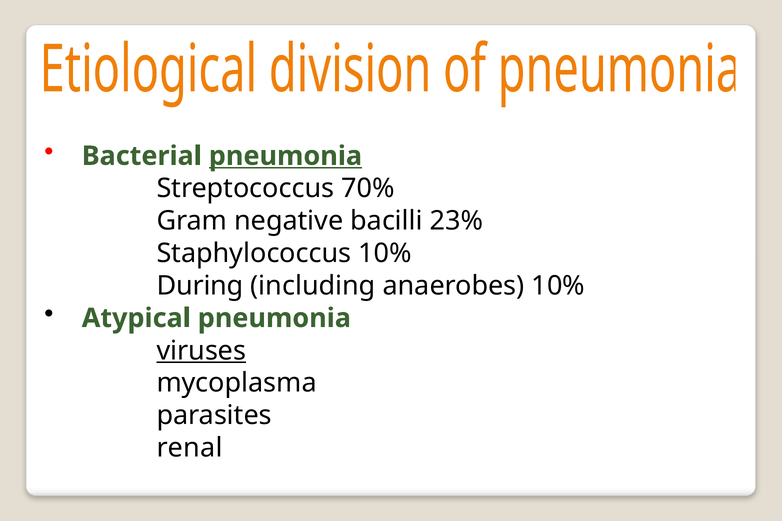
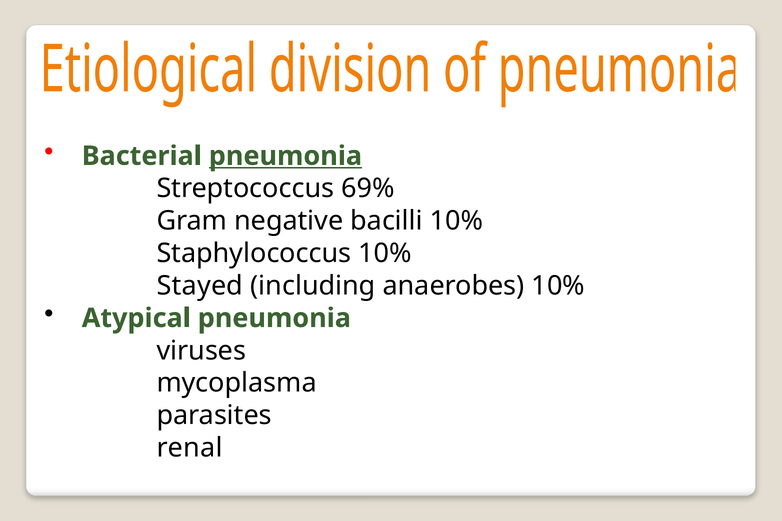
70%: 70% -> 69%
bacilli 23%: 23% -> 10%
During: During -> Stayed
viruses underline: present -> none
